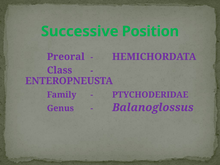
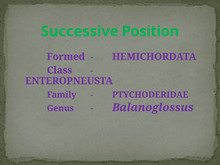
Preoral: Preoral -> Formed
